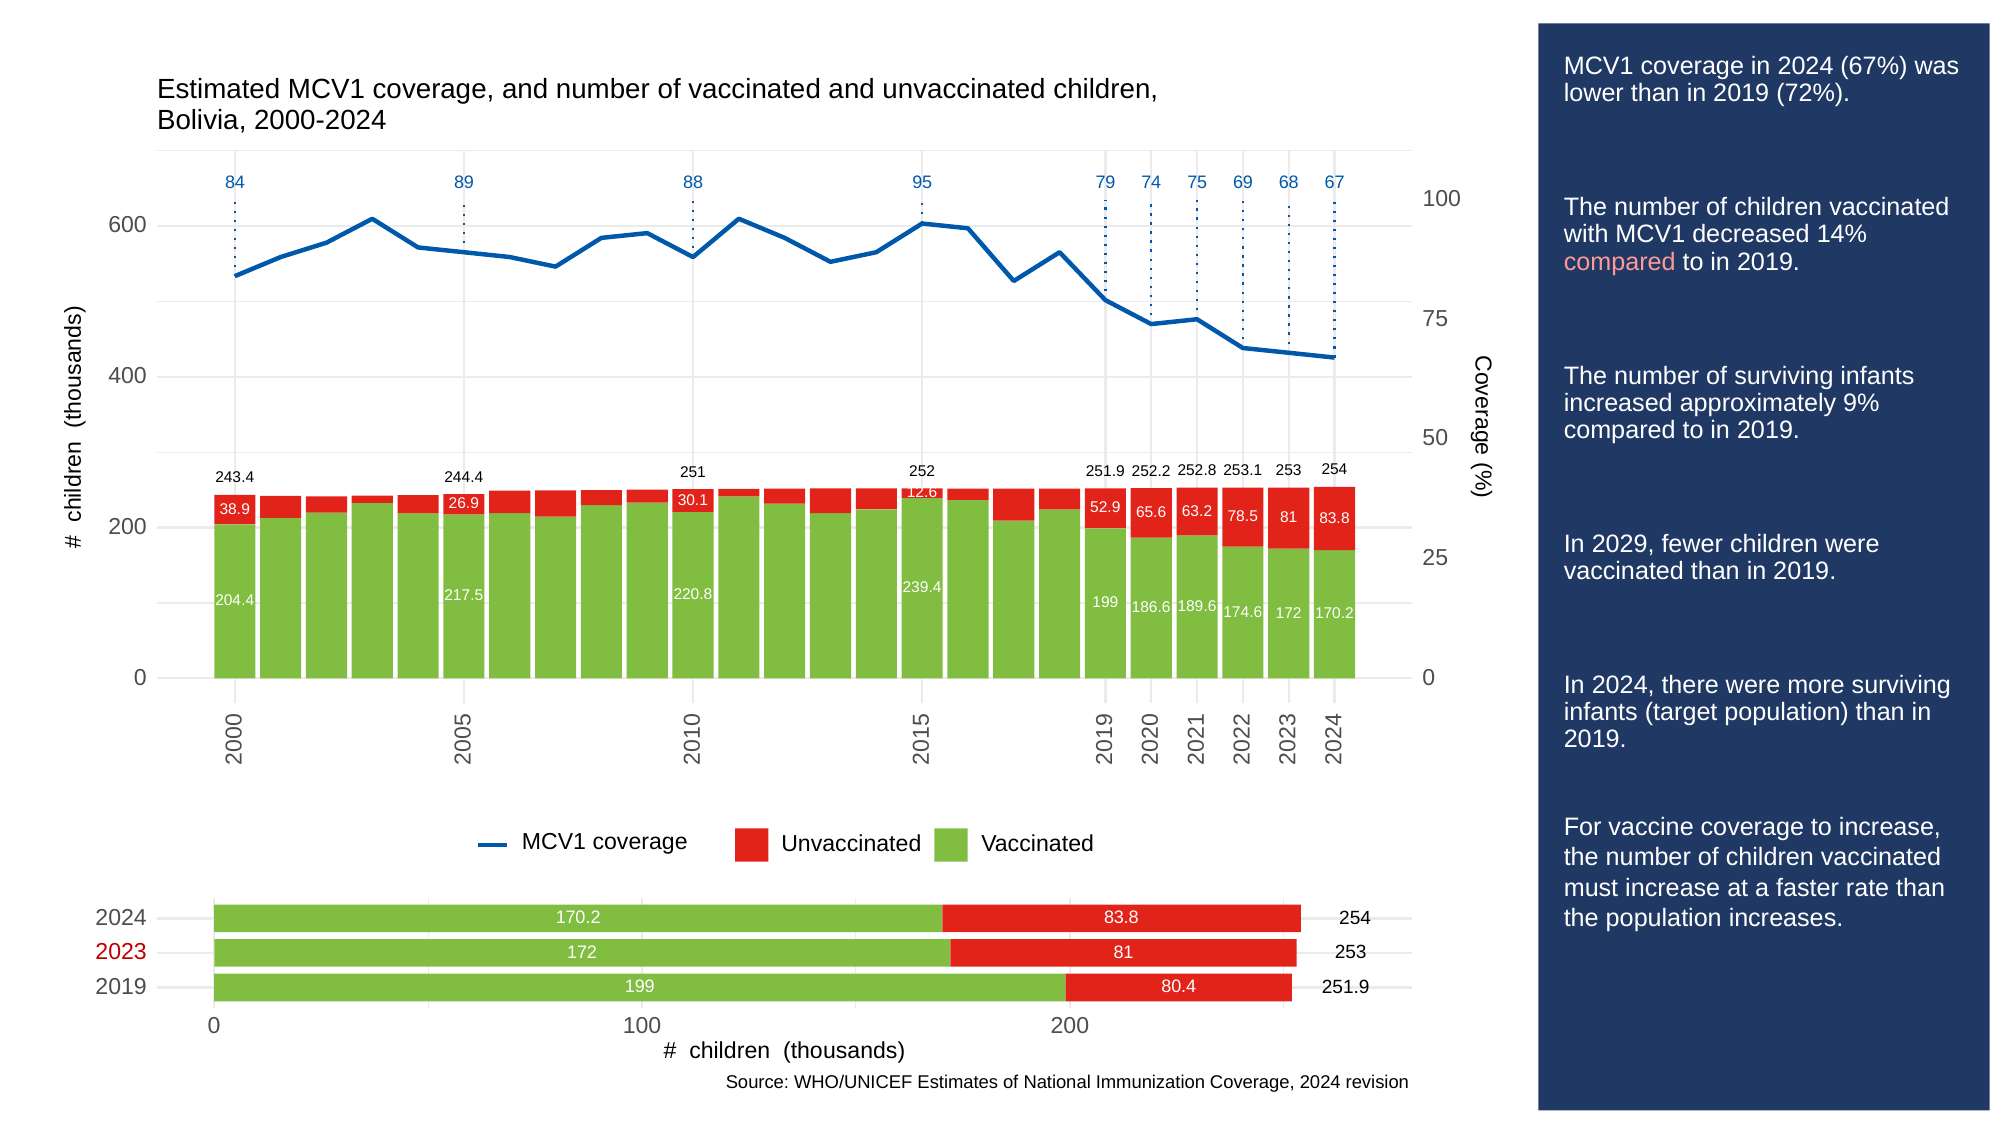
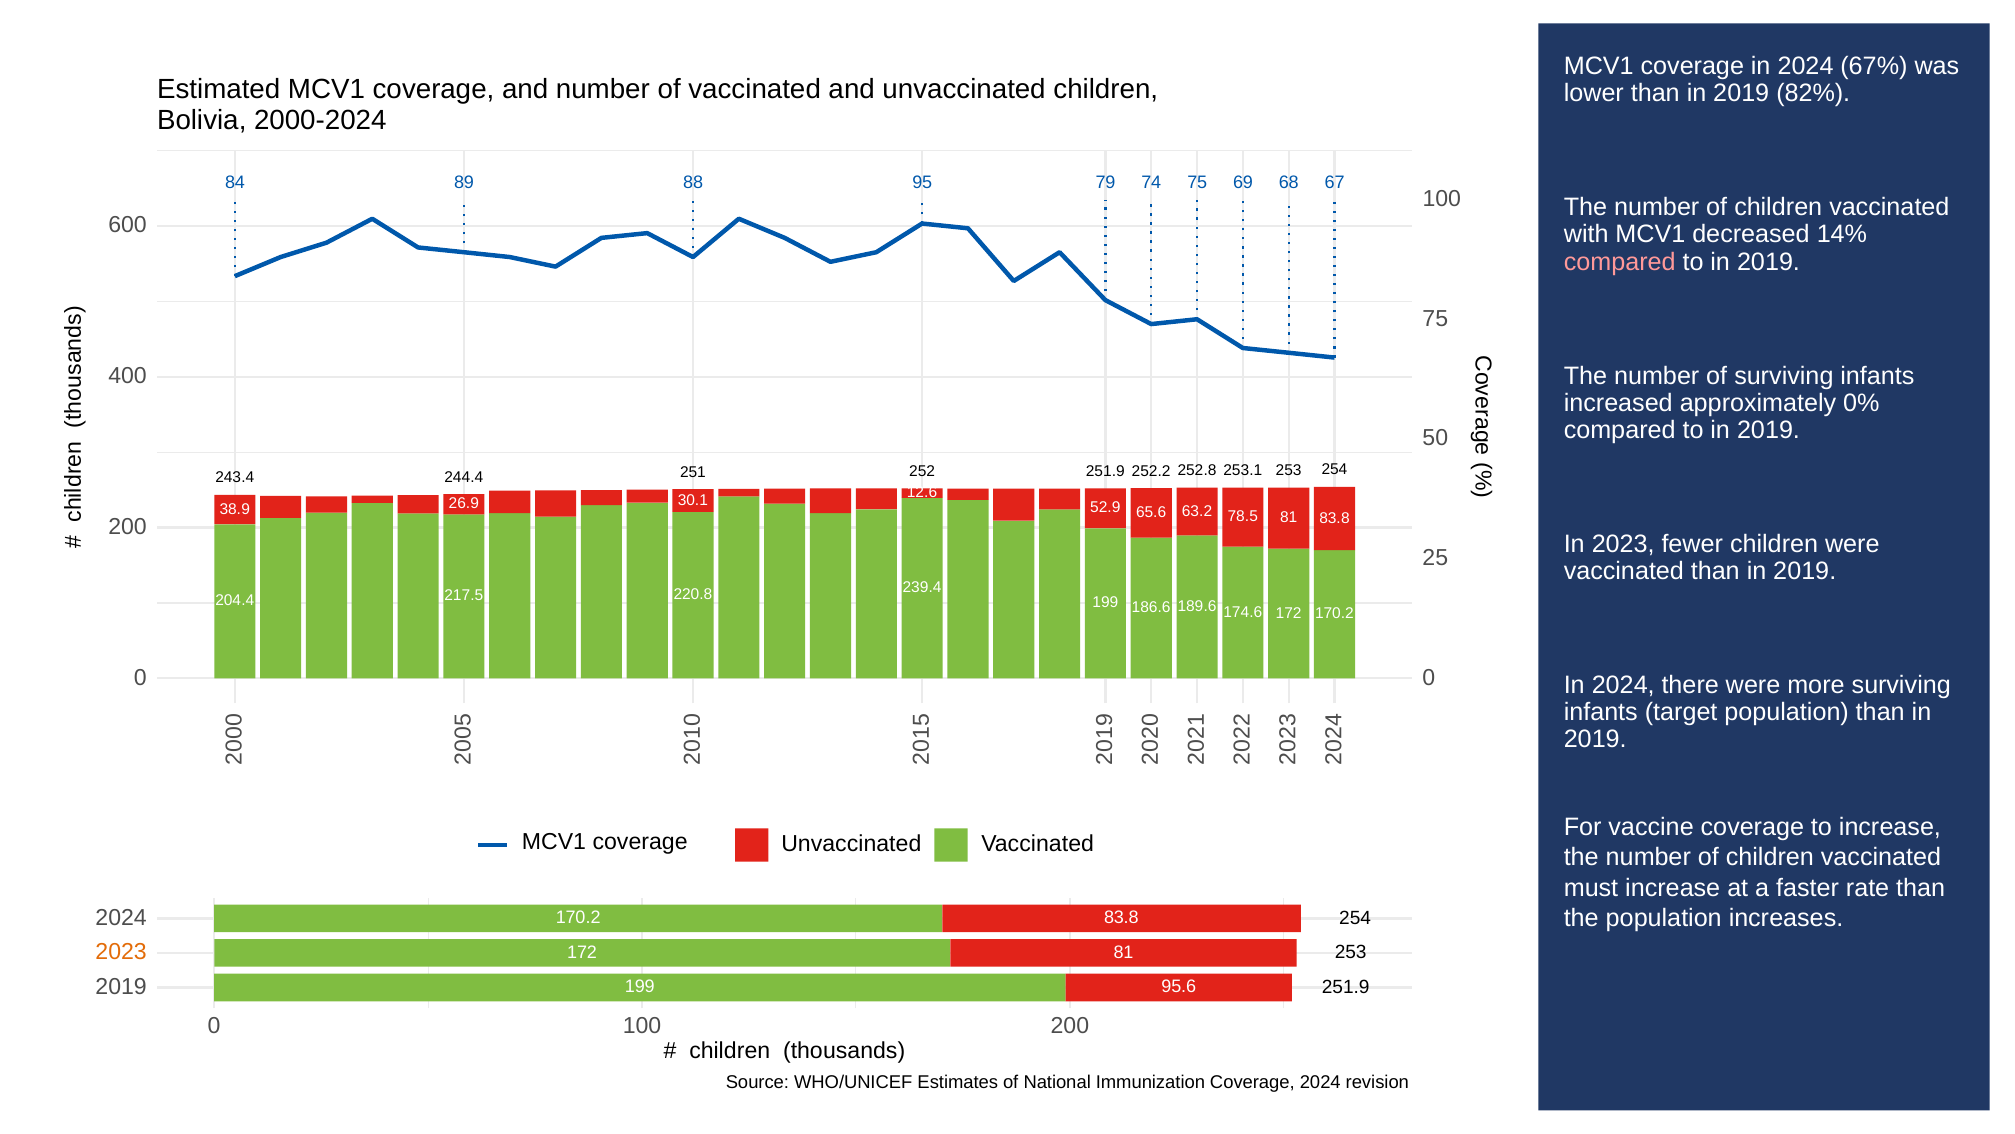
72%: 72% -> 82%
9%: 9% -> 0%
In 2029: 2029 -> 2023
2023 at (121, 952) colour: red -> orange
80.4: 80.4 -> 95.6
